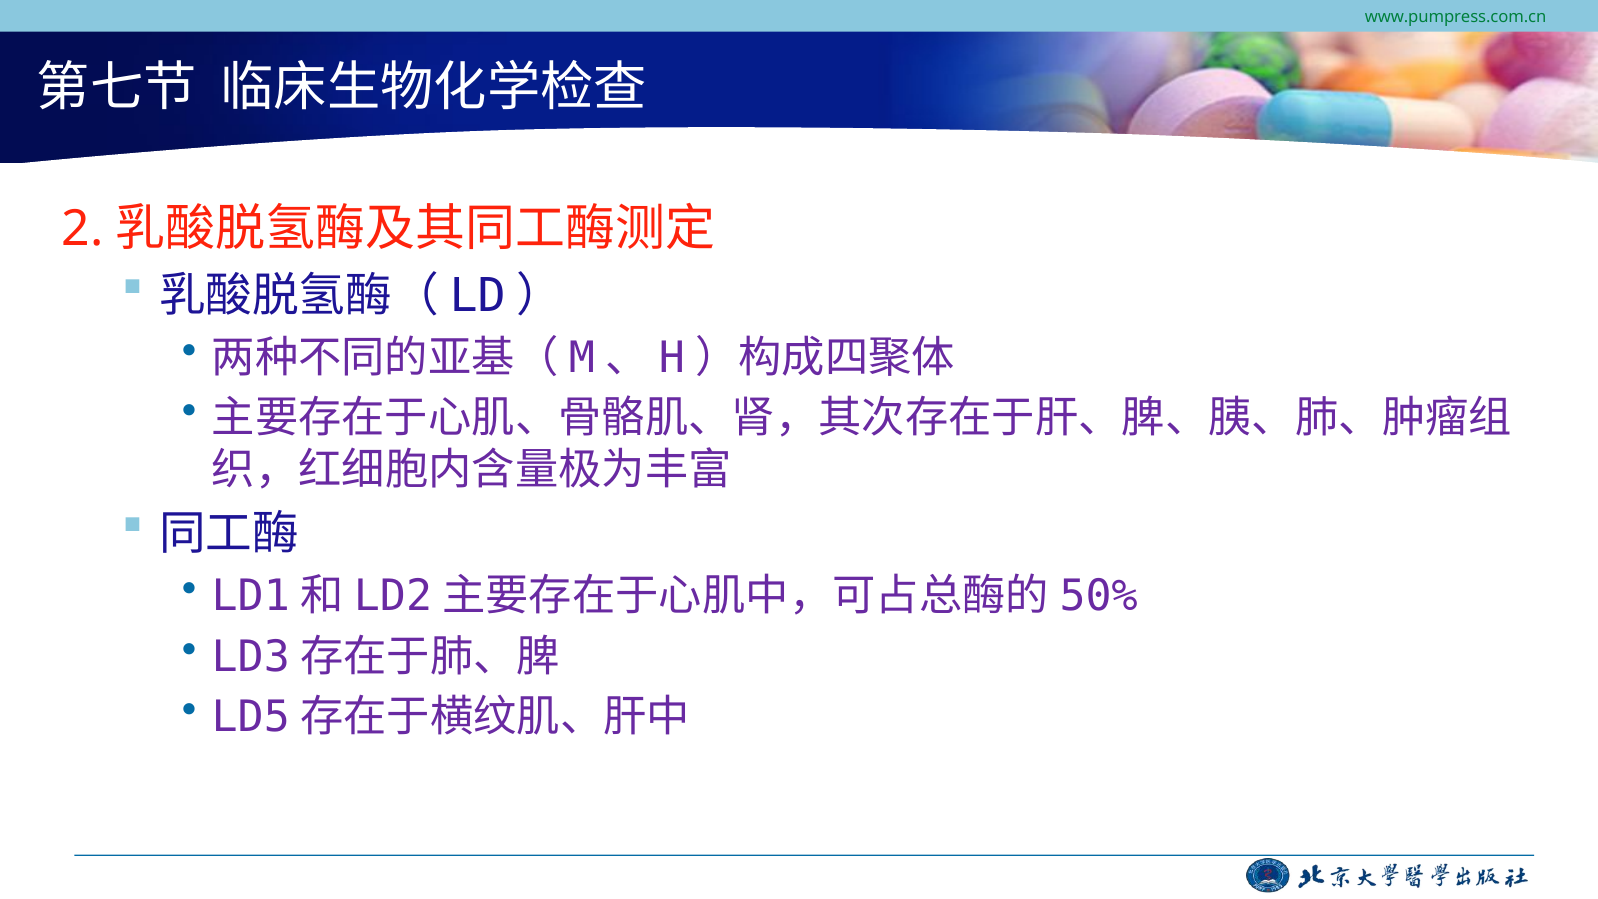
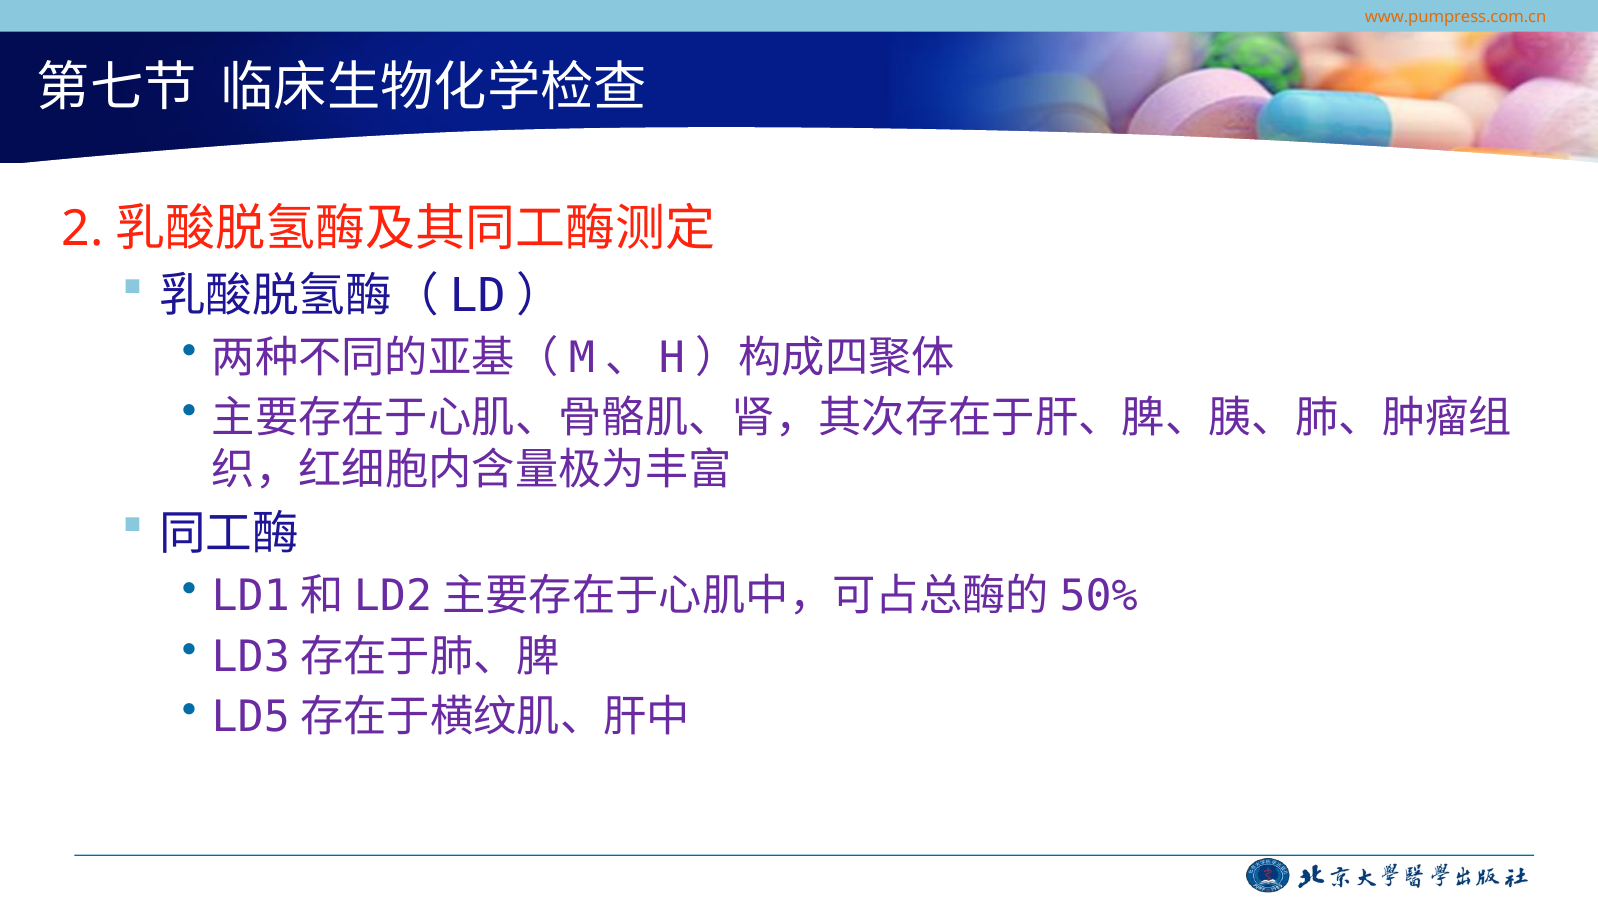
www.pumpress.com.cn colour: green -> orange
